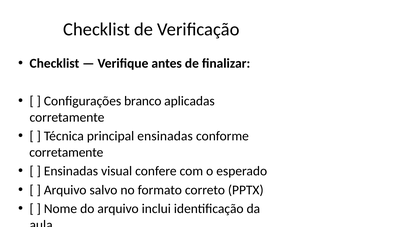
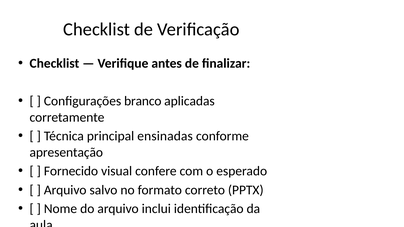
corretamente at (66, 152): corretamente -> apresentação
Ensinadas at (71, 171): Ensinadas -> Fornecido
